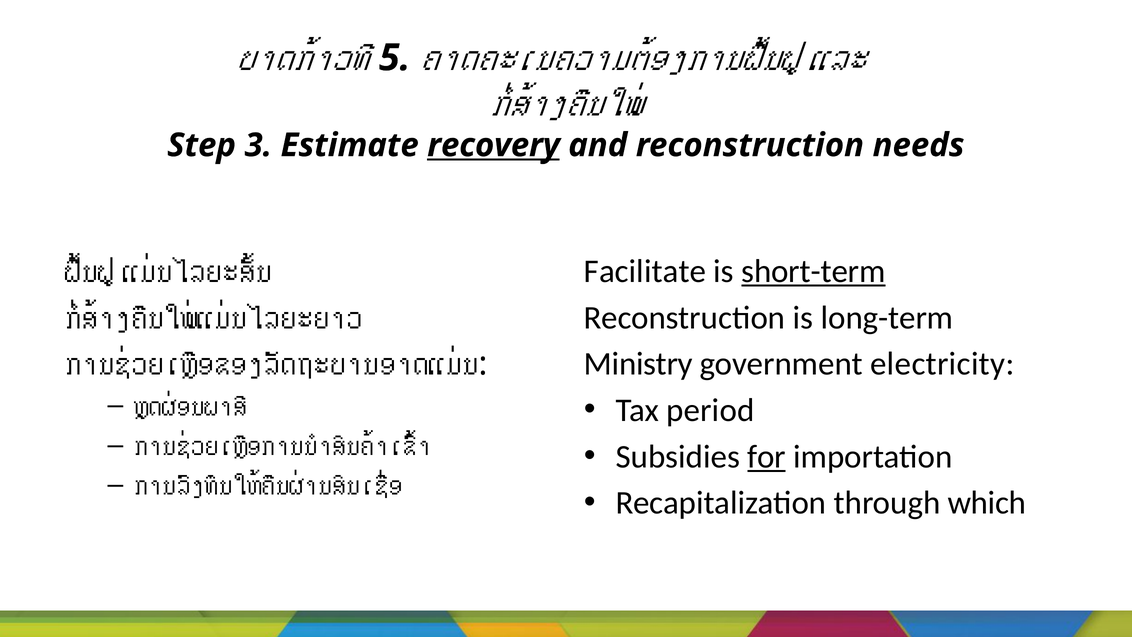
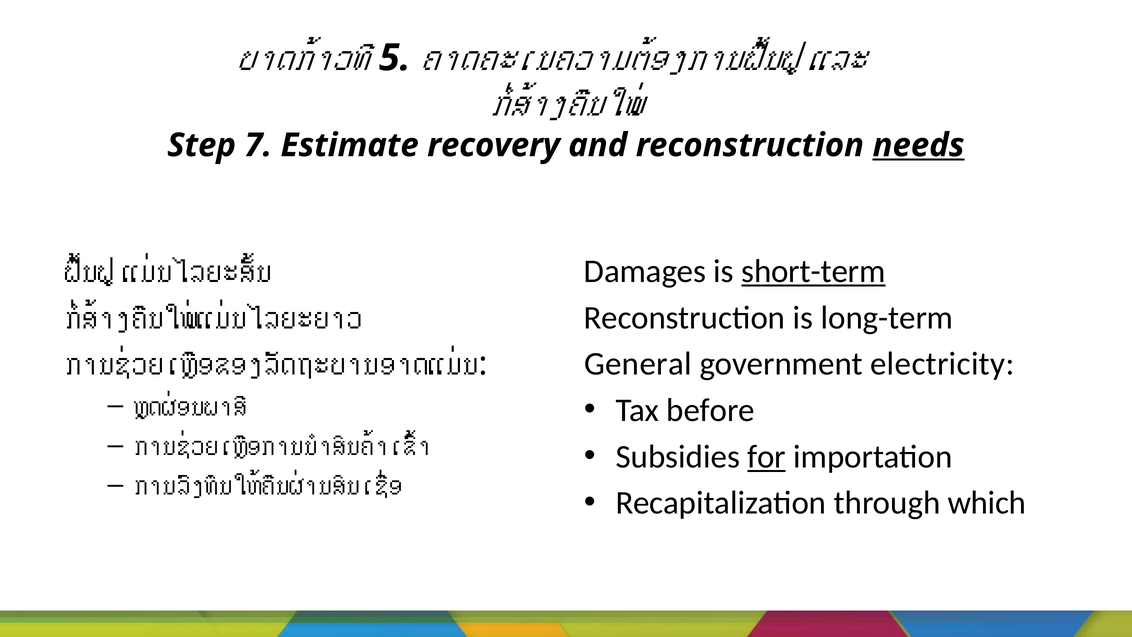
3: 3 -> 7
recovery underline: present -> none
needs underline: none -> present
Facilitate: Facilitate -> Damages
Ministry: Ministry -> General
period: period -> before
